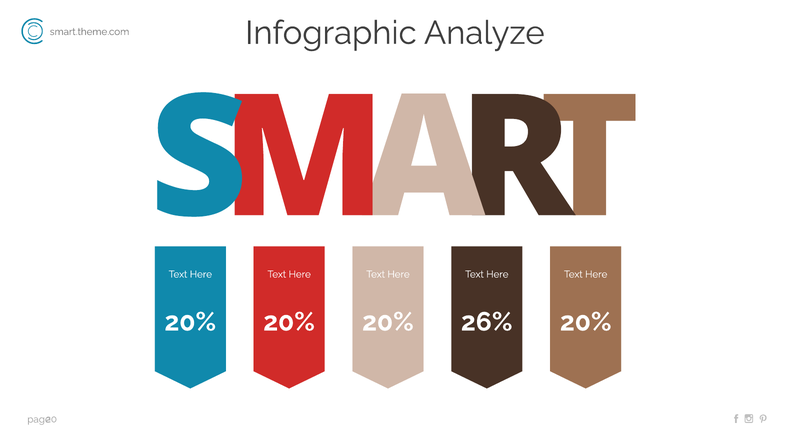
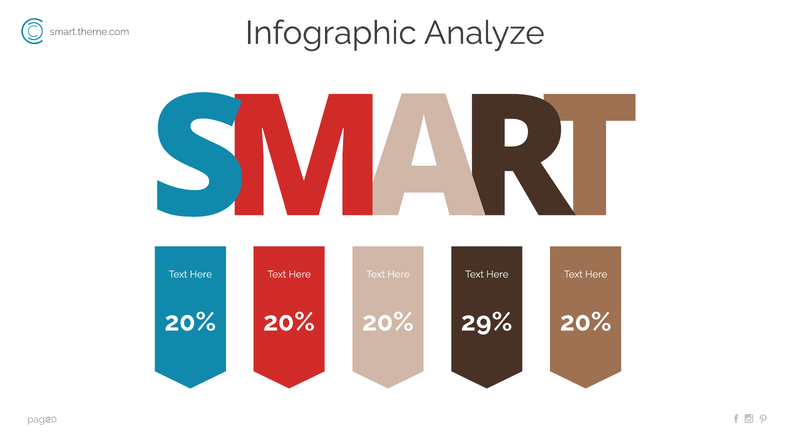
26%: 26% -> 29%
